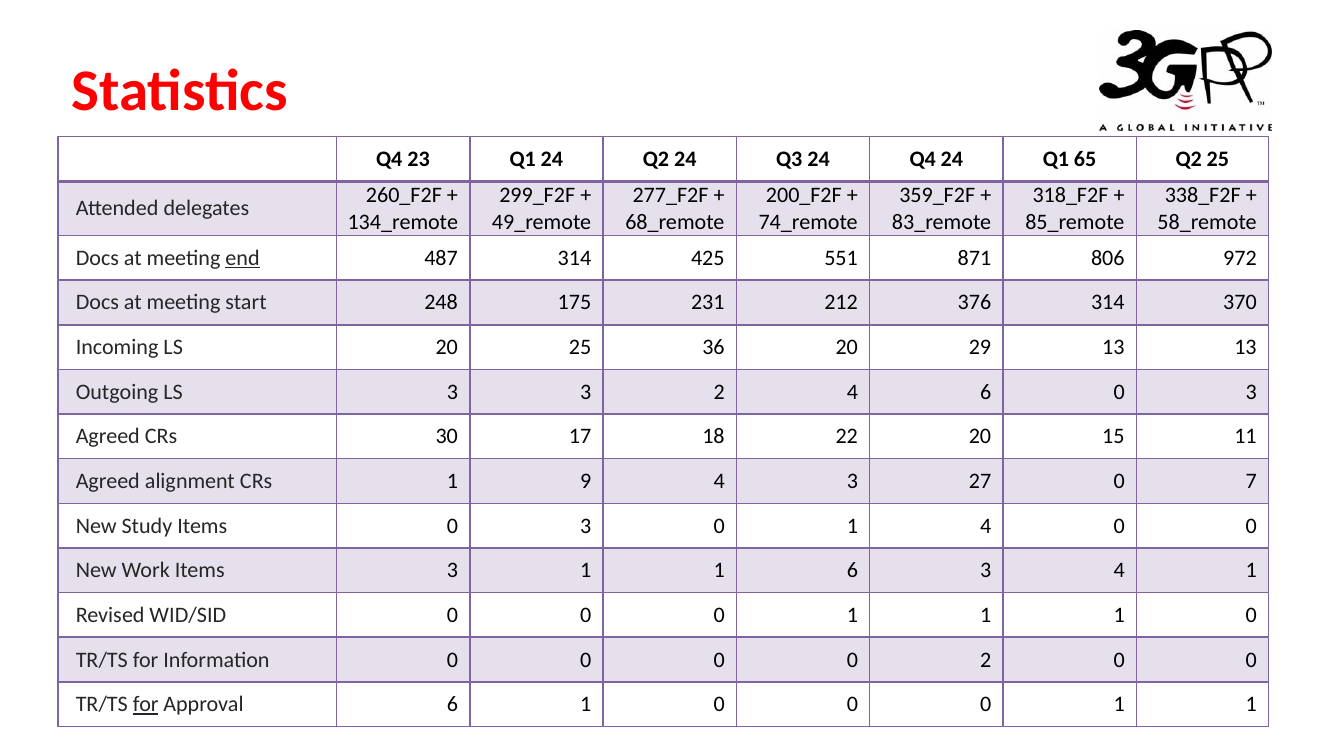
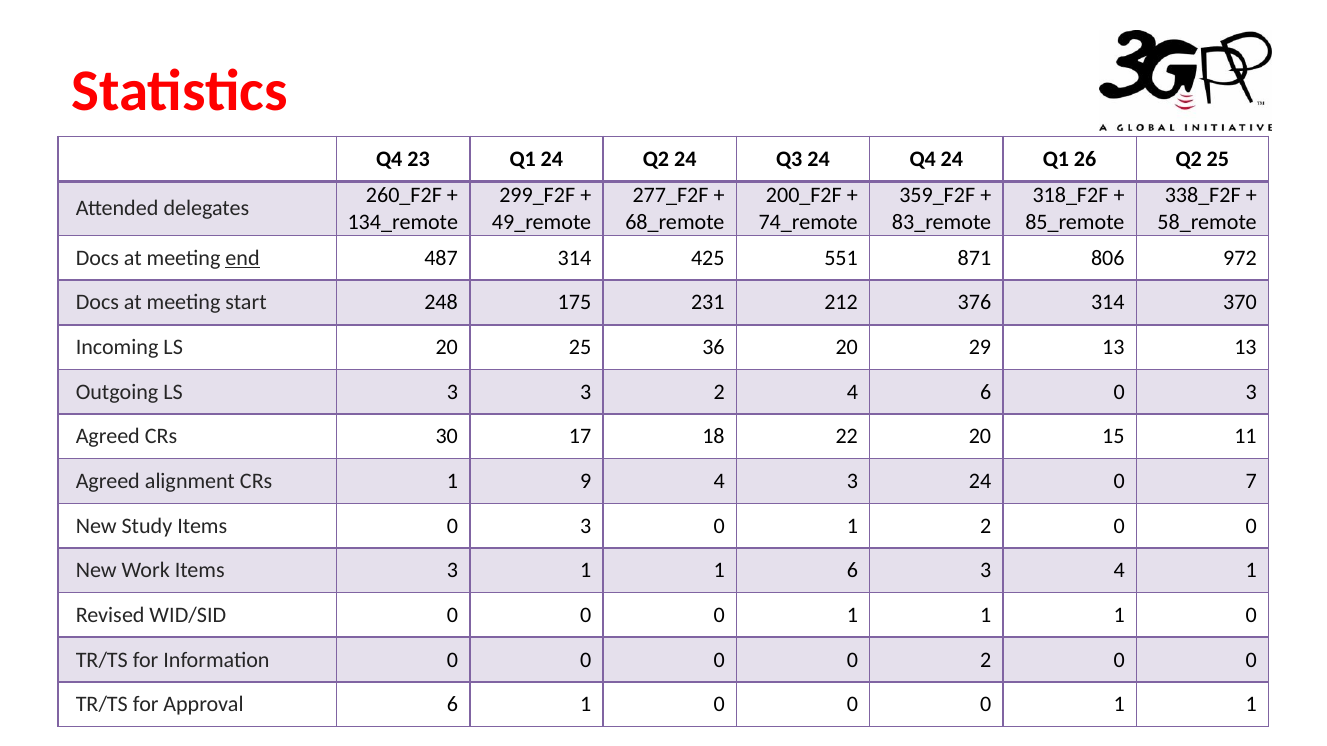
65: 65 -> 26
3 27: 27 -> 24
1 4: 4 -> 2
for at (146, 705) underline: present -> none
